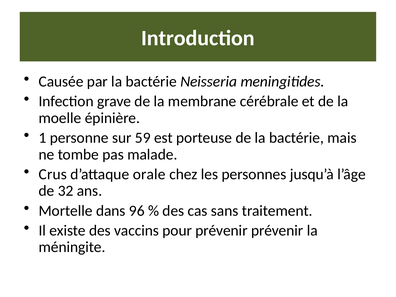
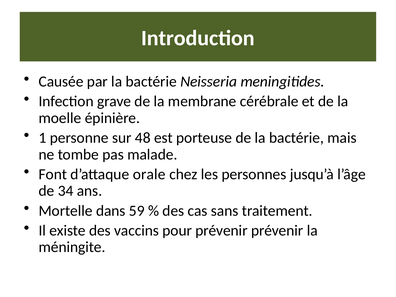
59: 59 -> 48
Crus: Crus -> Font
32: 32 -> 34
96: 96 -> 59
